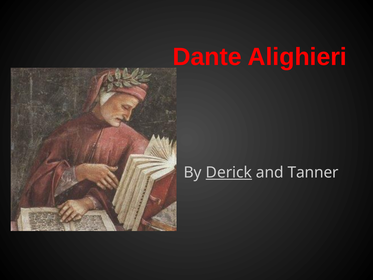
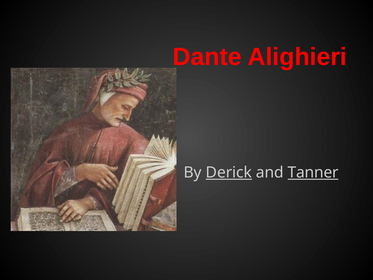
Tanner underline: none -> present
